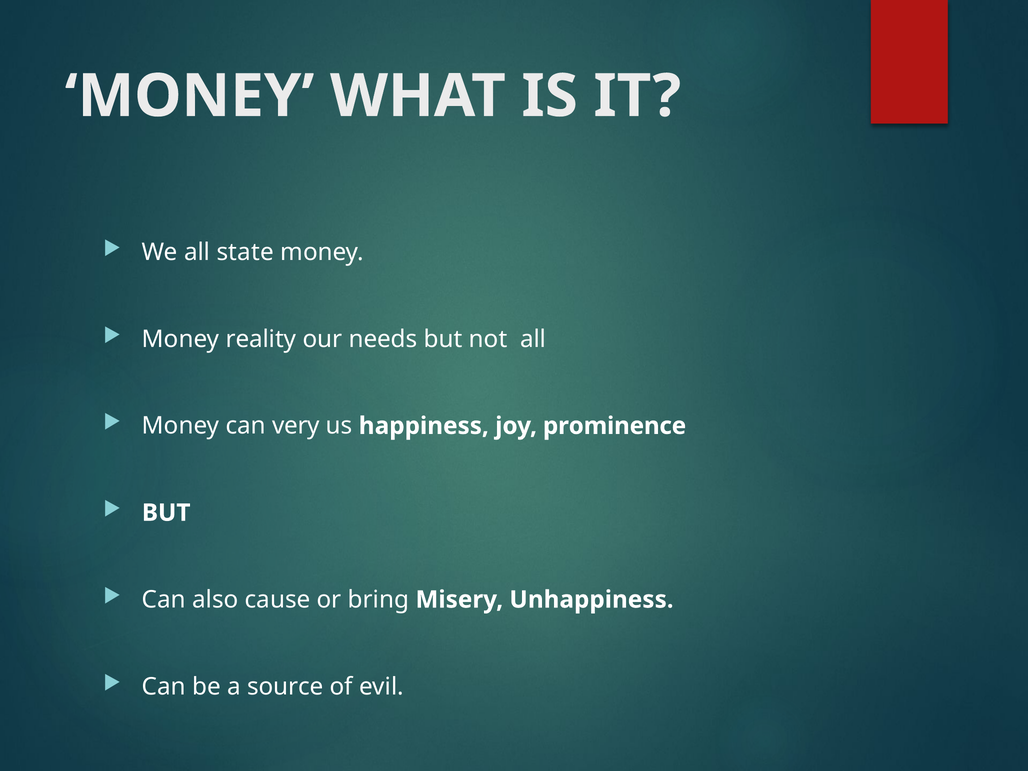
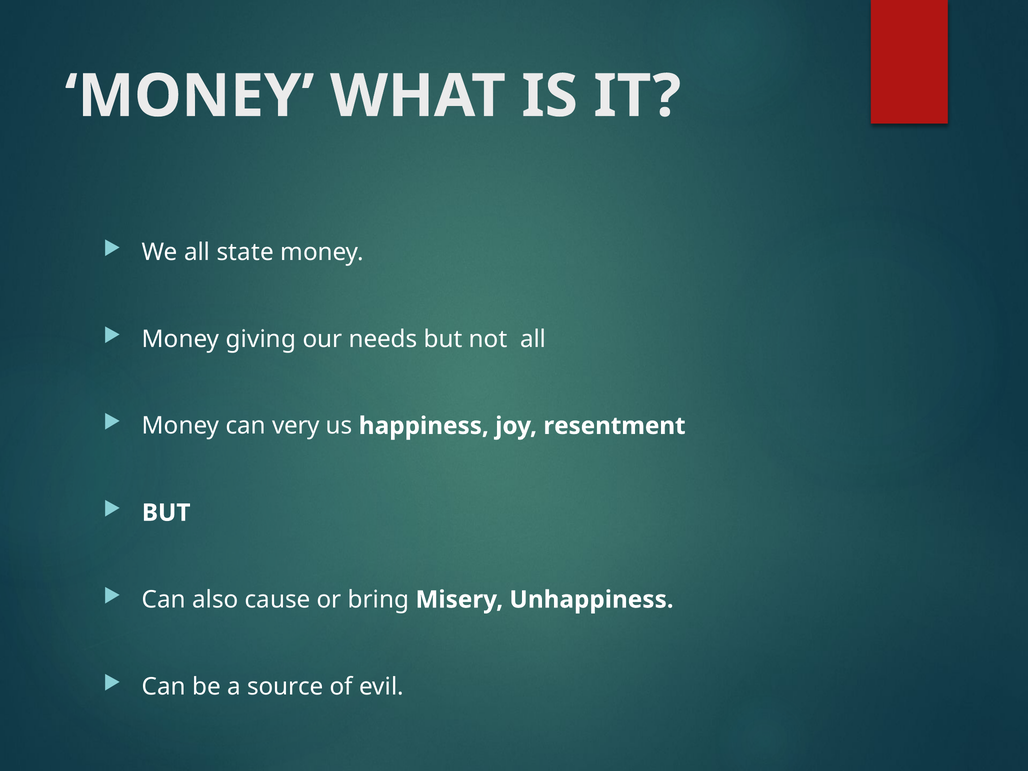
reality: reality -> giving
prominence: prominence -> resentment
